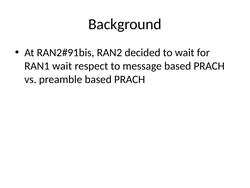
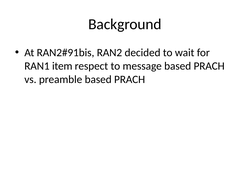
RAN1 wait: wait -> item
